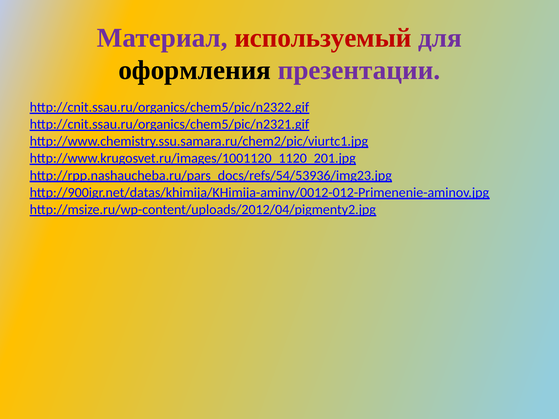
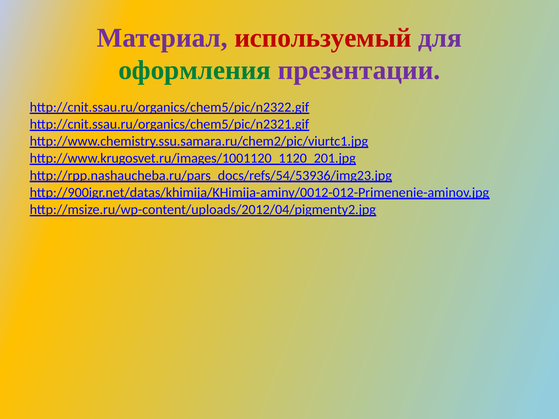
оформления colour: black -> green
